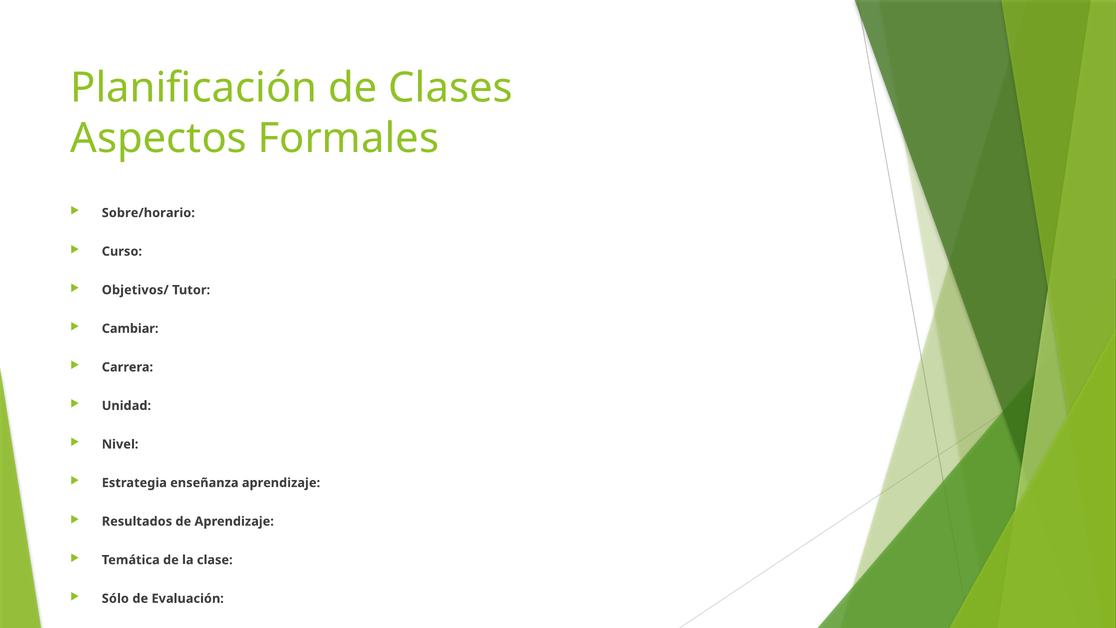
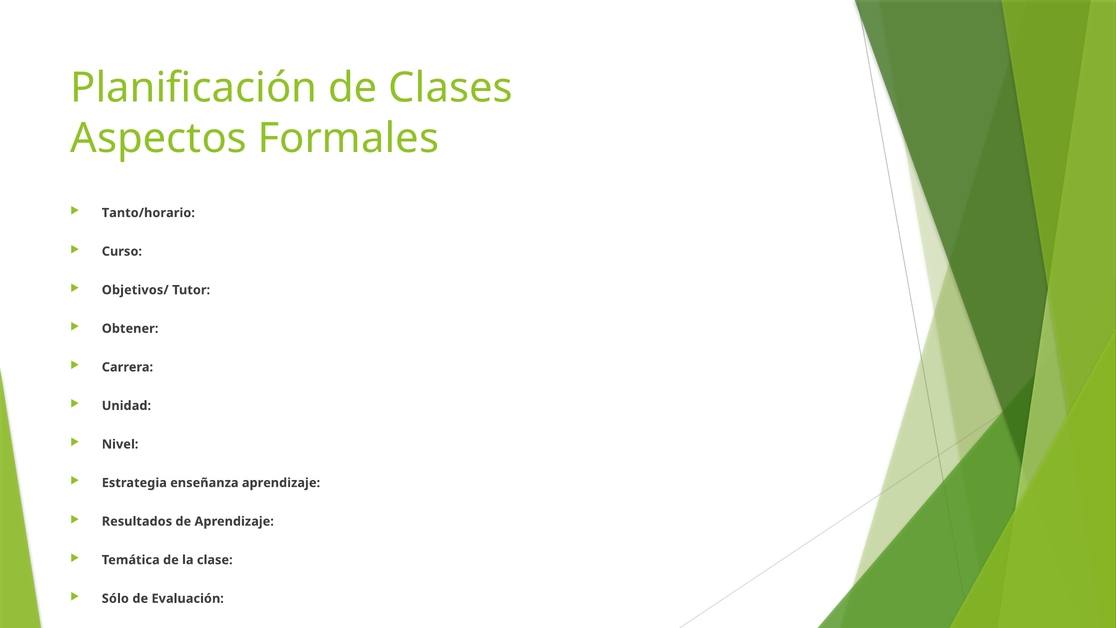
Sobre/horario: Sobre/horario -> Tanto/horario
Cambiar: Cambiar -> Obtener
